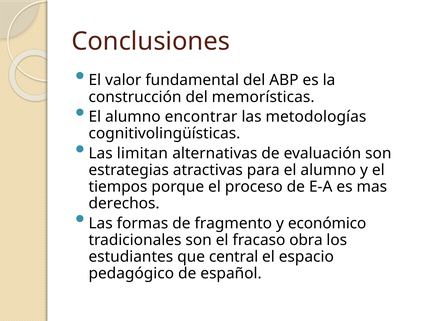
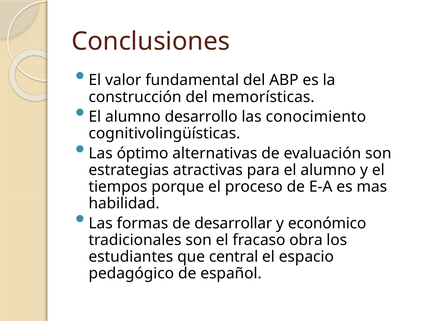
encontrar: encontrar -> desarrollo
metodologías: metodologías -> conocimiento
limitan: limitan -> óptimo
derechos: derechos -> habilidad
fragmento: fragmento -> desarrollar
